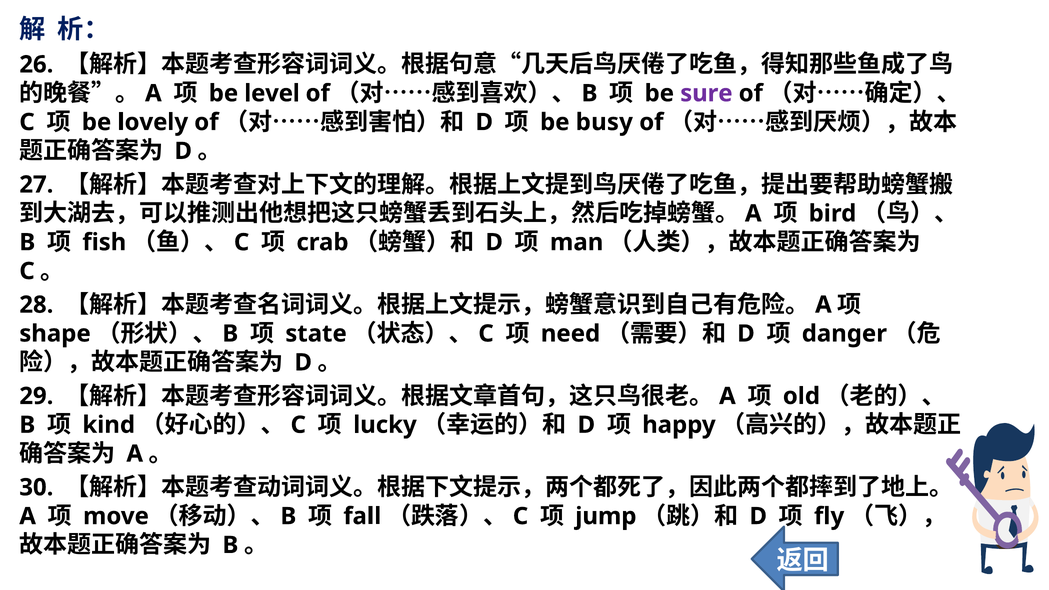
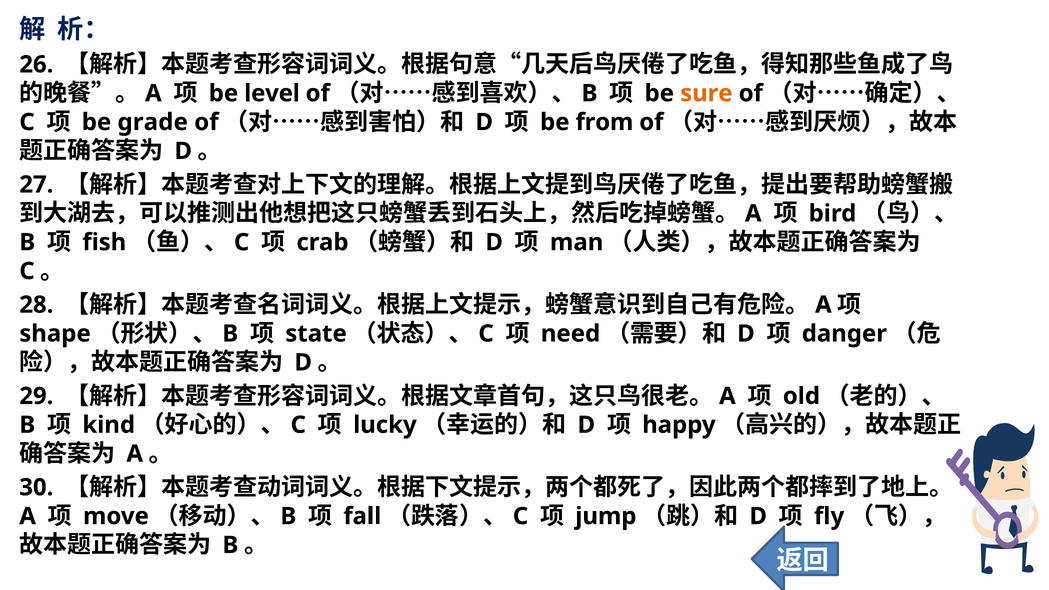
sure colour: purple -> orange
lovely: lovely -> grade
busy: busy -> from
